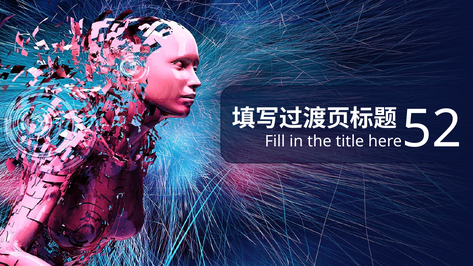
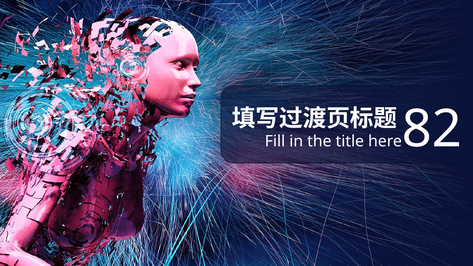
52: 52 -> 82
